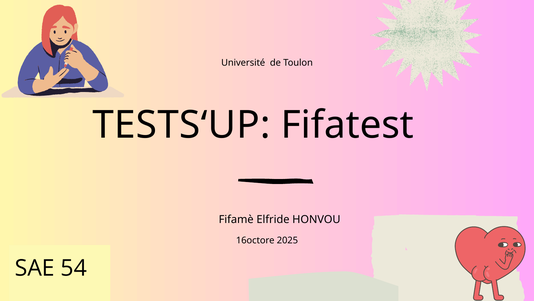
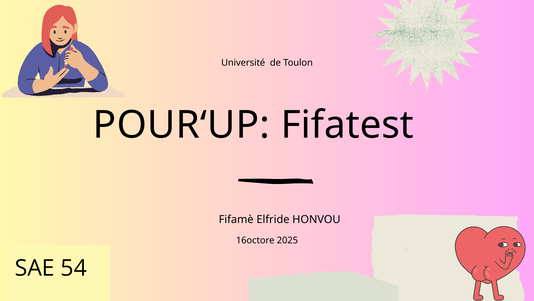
TESTS‘UP: TESTS‘UP -> POUR‘UP
